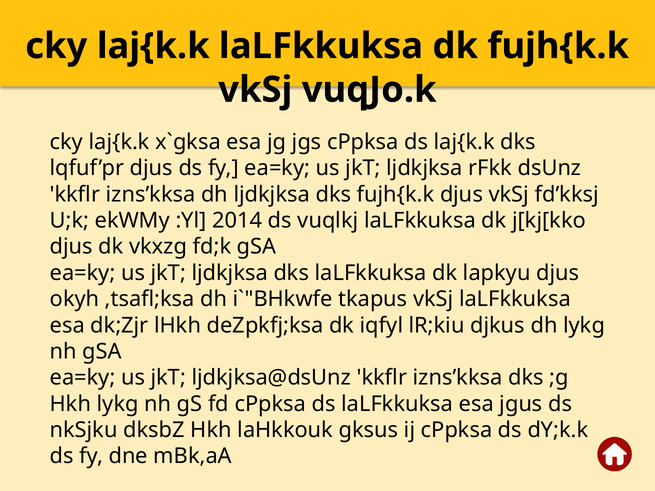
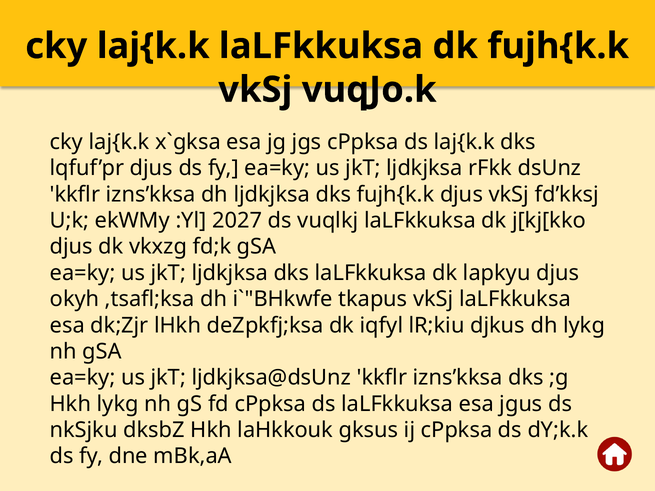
2014: 2014 -> 2027
